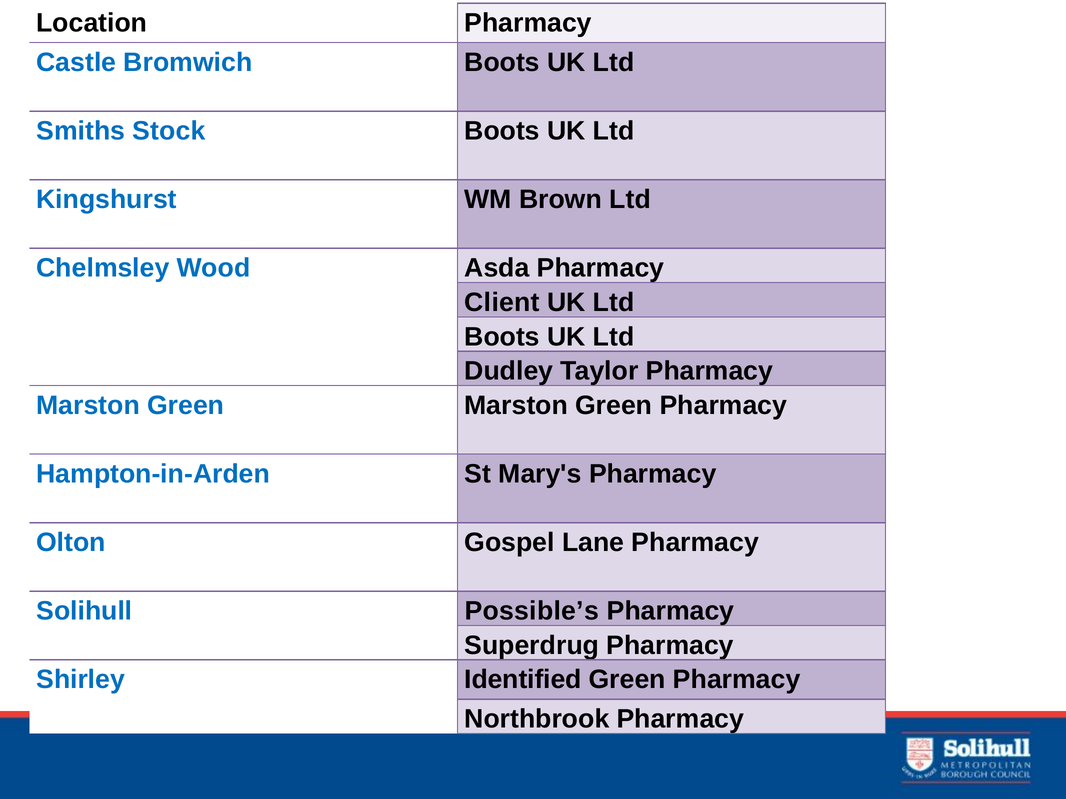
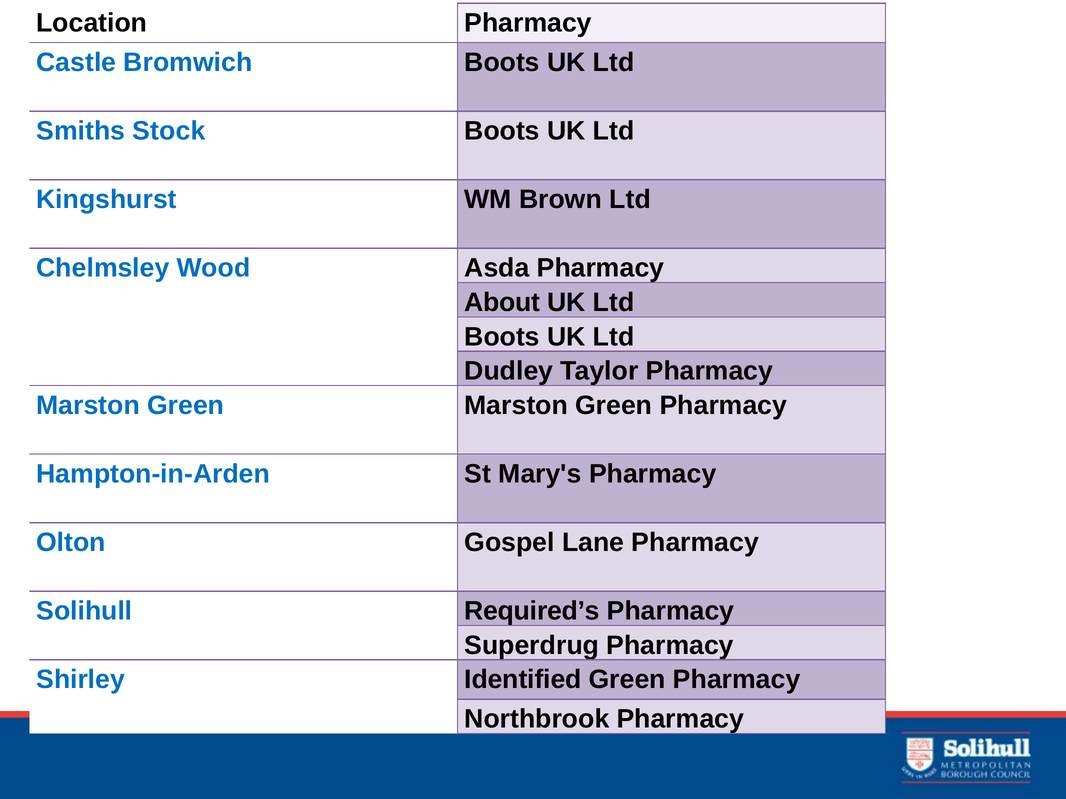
Client: Client -> About
Possible’s: Possible’s -> Required’s
